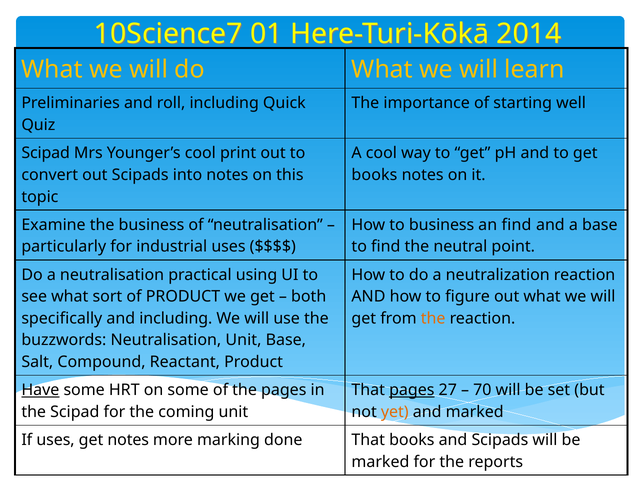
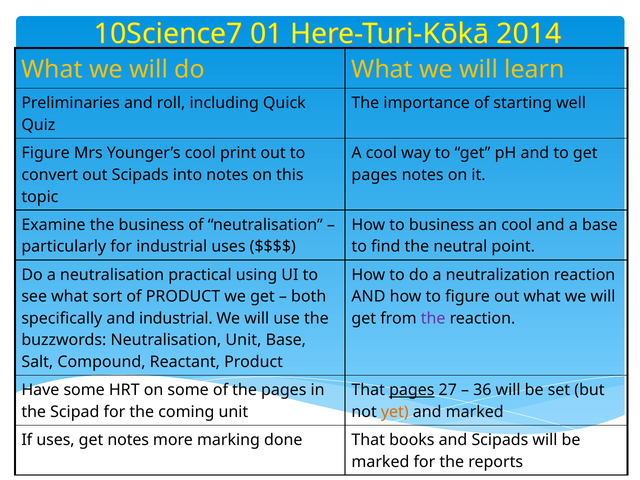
Scipad at (46, 153): Scipad -> Figure
books at (374, 175): books -> pages
an find: find -> cool
and including: including -> industrial
the at (433, 318) colour: orange -> purple
Have underline: present -> none
70: 70 -> 36
